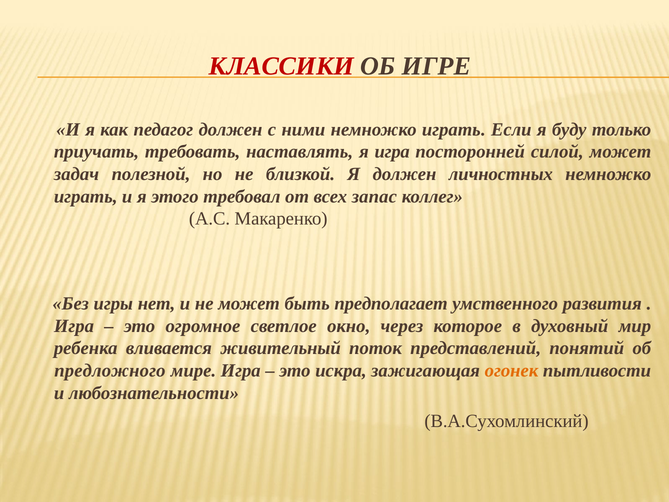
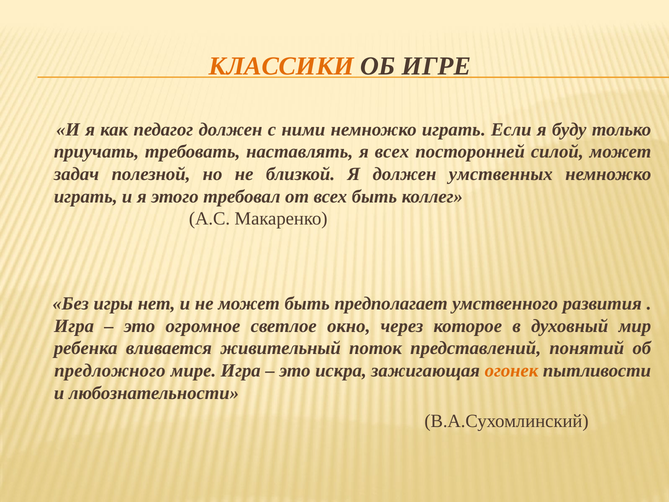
КЛАССИКИ colour: red -> orange
я игра: игра -> всех
личностных: личностных -> умственных
всех запас: запас -> быть
